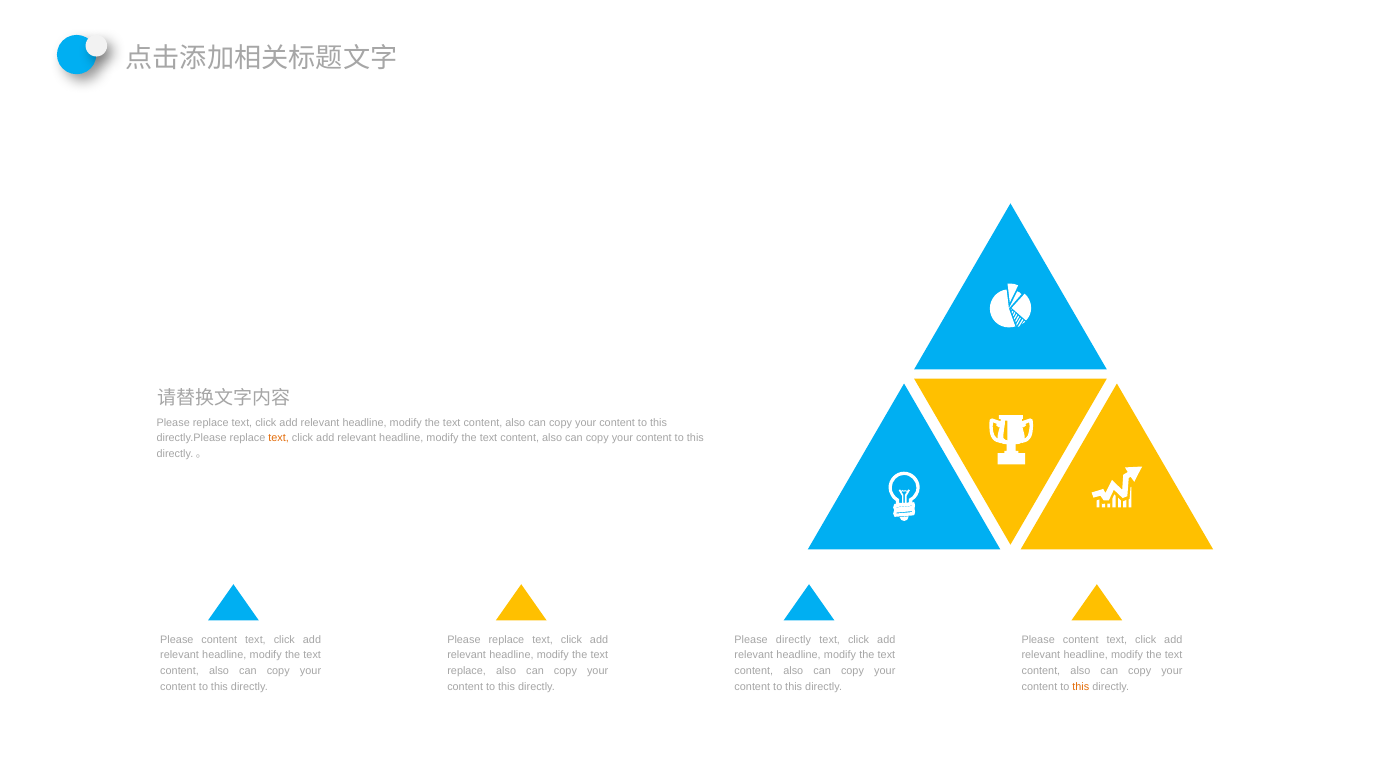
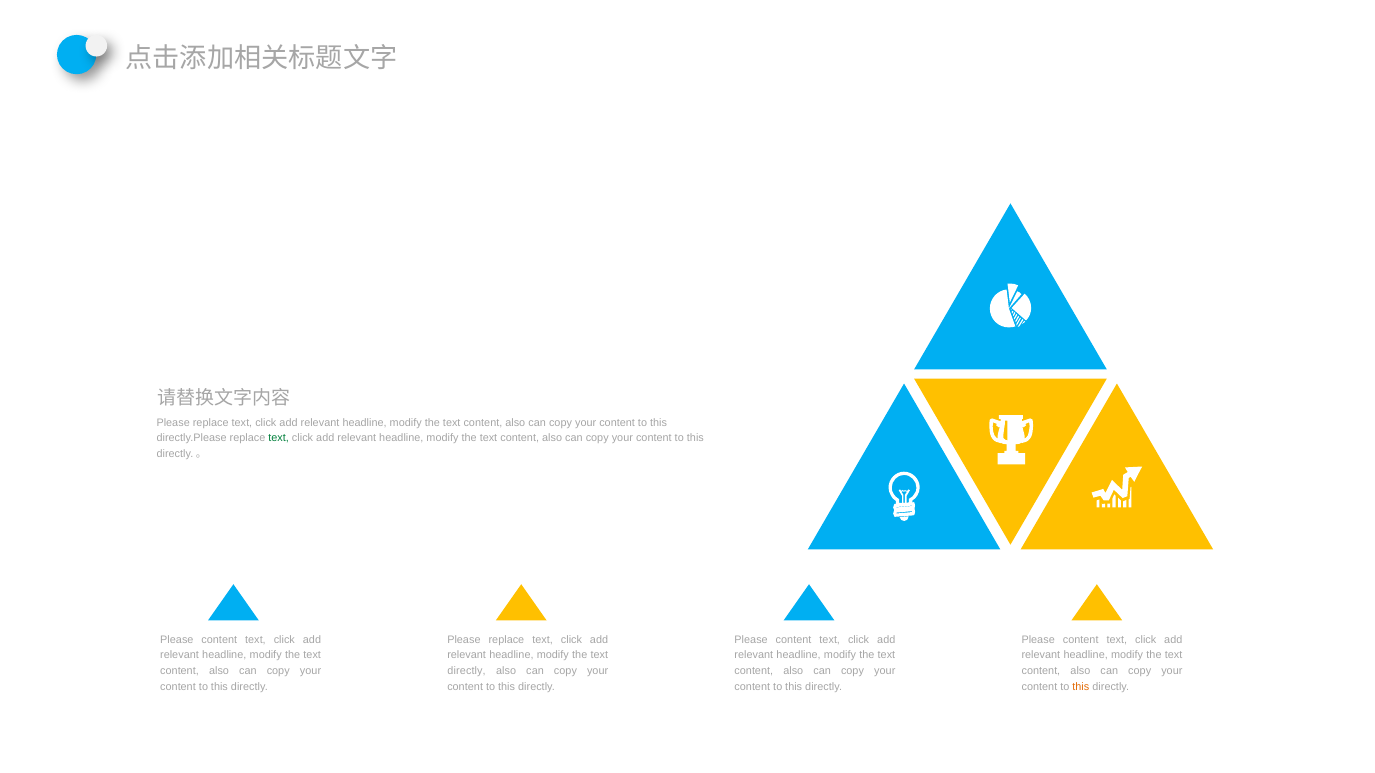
text at (279, 439) colour: orange -> green
directly at (794, 640): directly -> content
replace at (467, 671): replace -> directly
